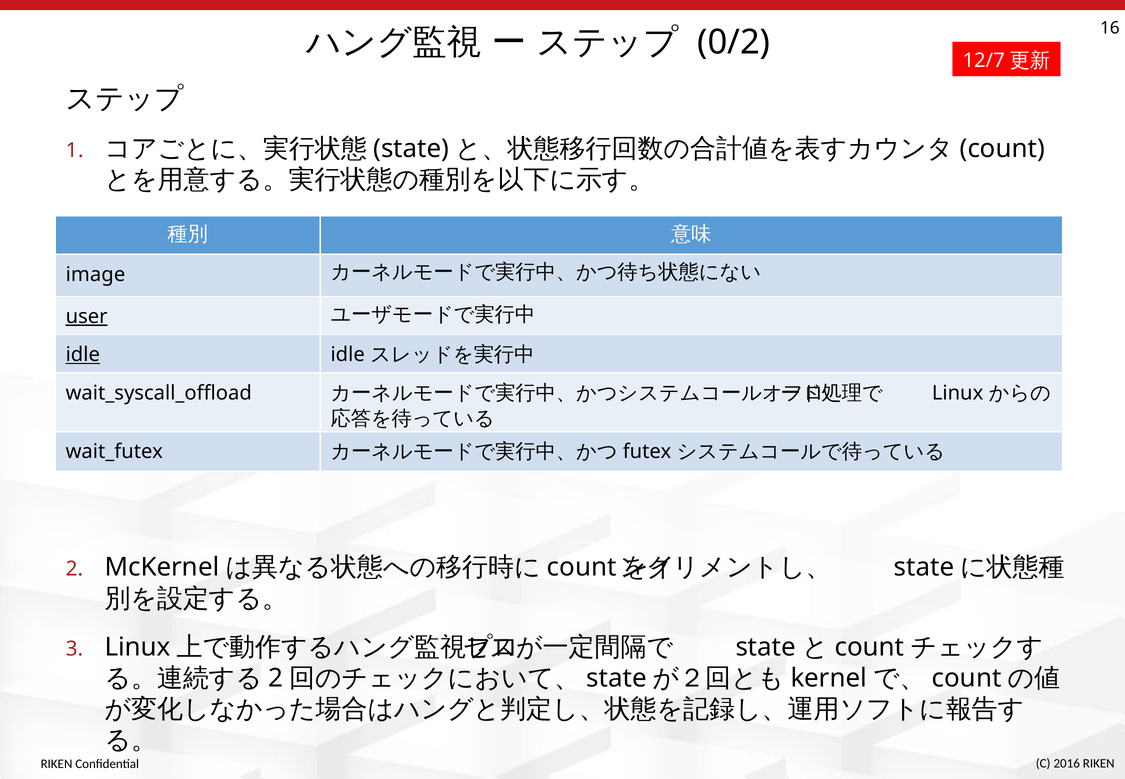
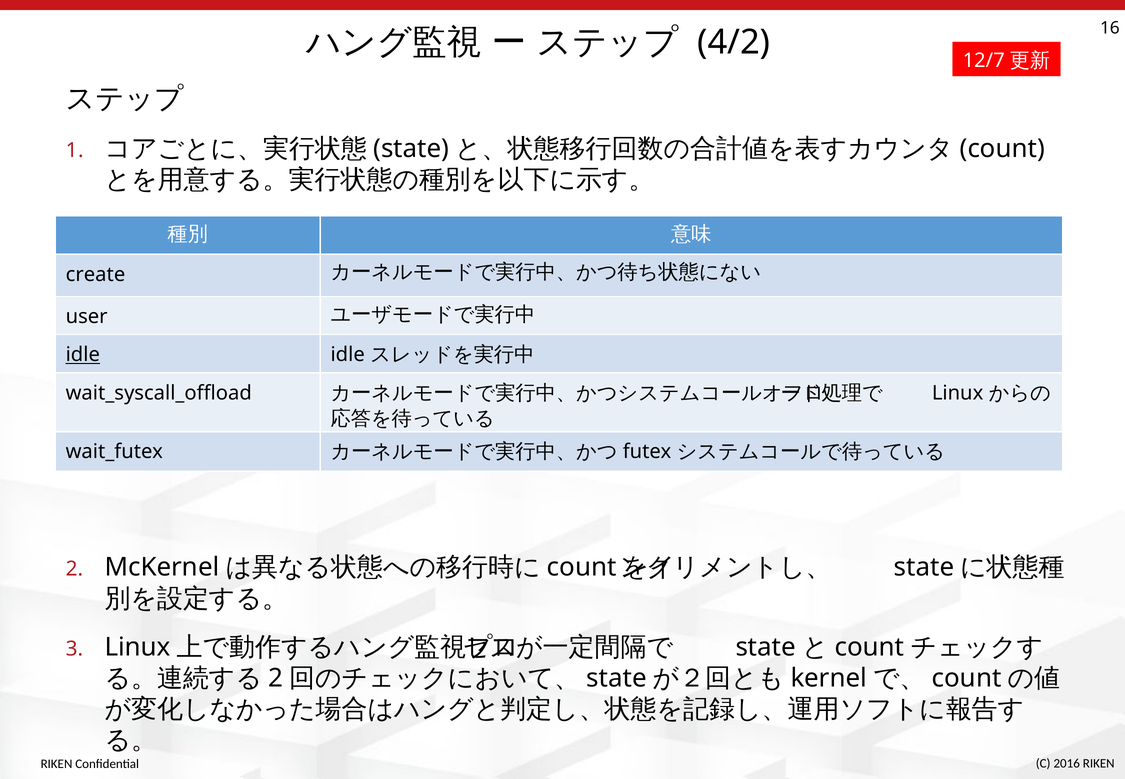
0/2: 0/2 -> 4/2
image: image -> create
user underline: present -> none
